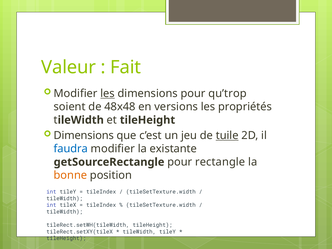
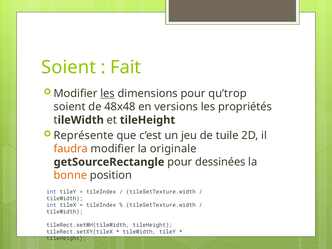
Valeur at (69, 67): Valeur -> Soient
Dimensions at (84, 135): Dimensions -> Représente
tuile underline: present -> none
faudra colour: blue -> orange
existante: existante -> originale
rectangle: rectangle -> dessinées
